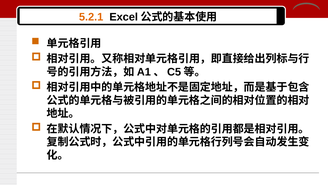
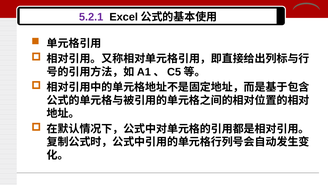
5.2.1 colour: orange -> purple
